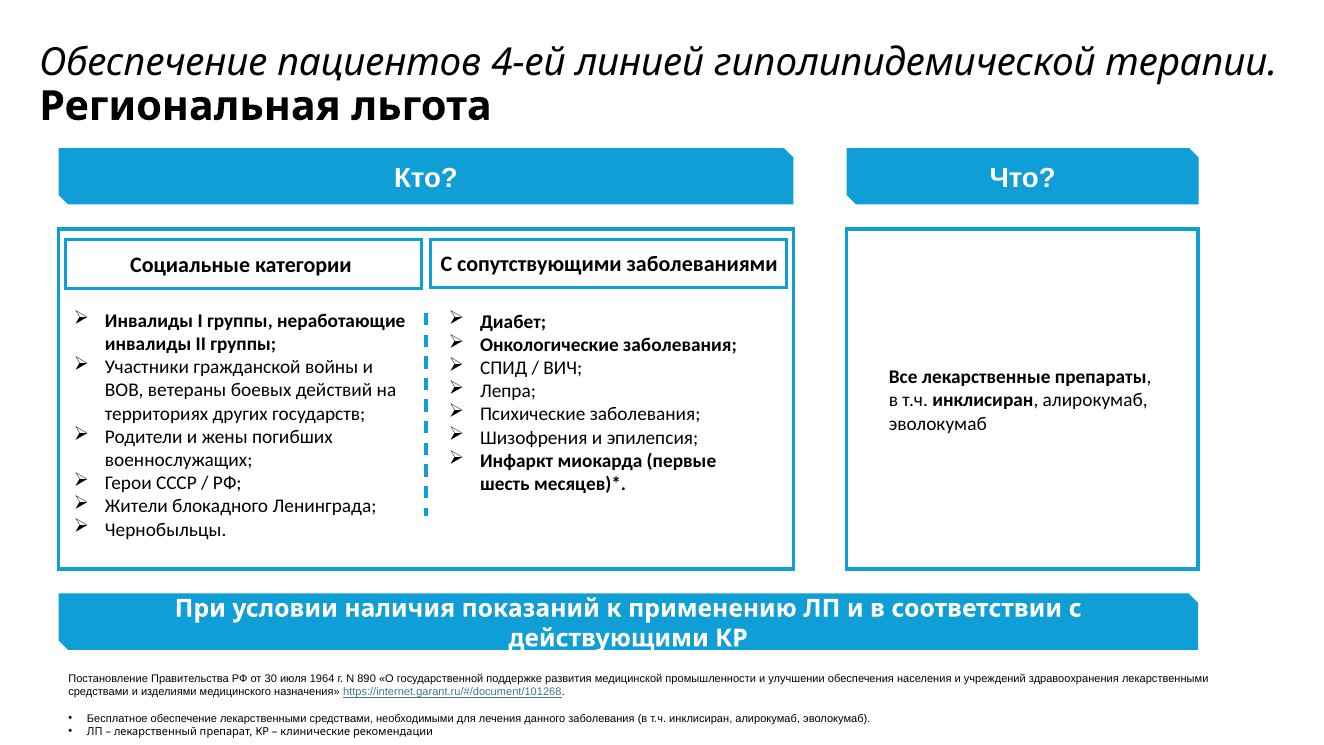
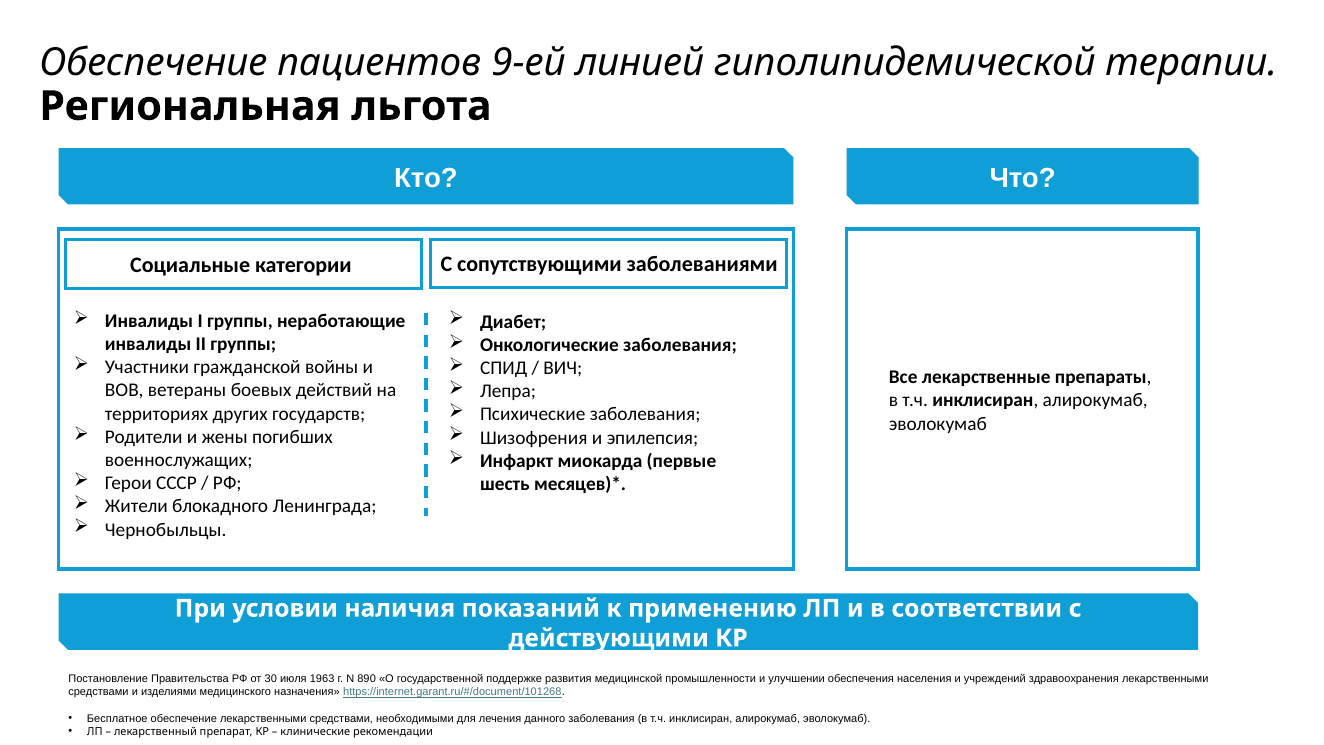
4-ей: 4-ей -> 9-ей
1964: 1964 -> 1963
